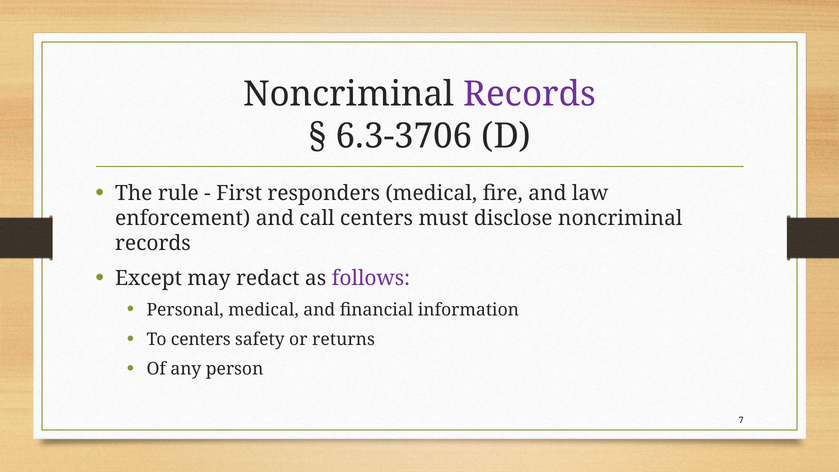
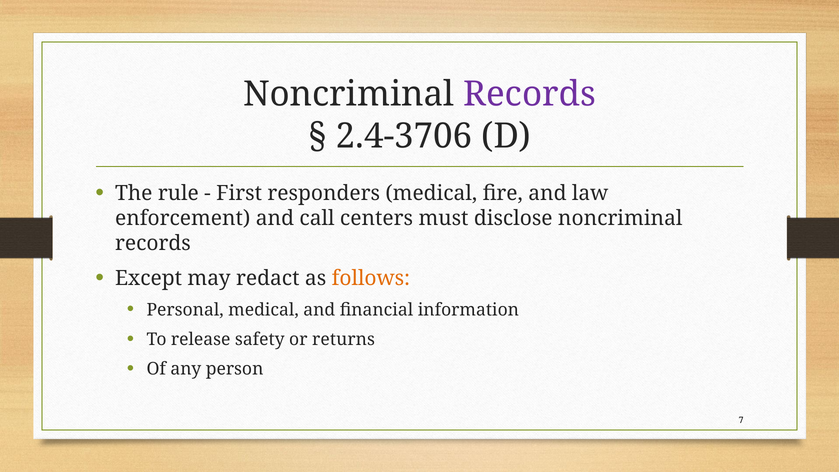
6.3-3706: 6.3-3706 -> 2.4-3706
follows colour: purple -> orange
To centers: centers -> release
